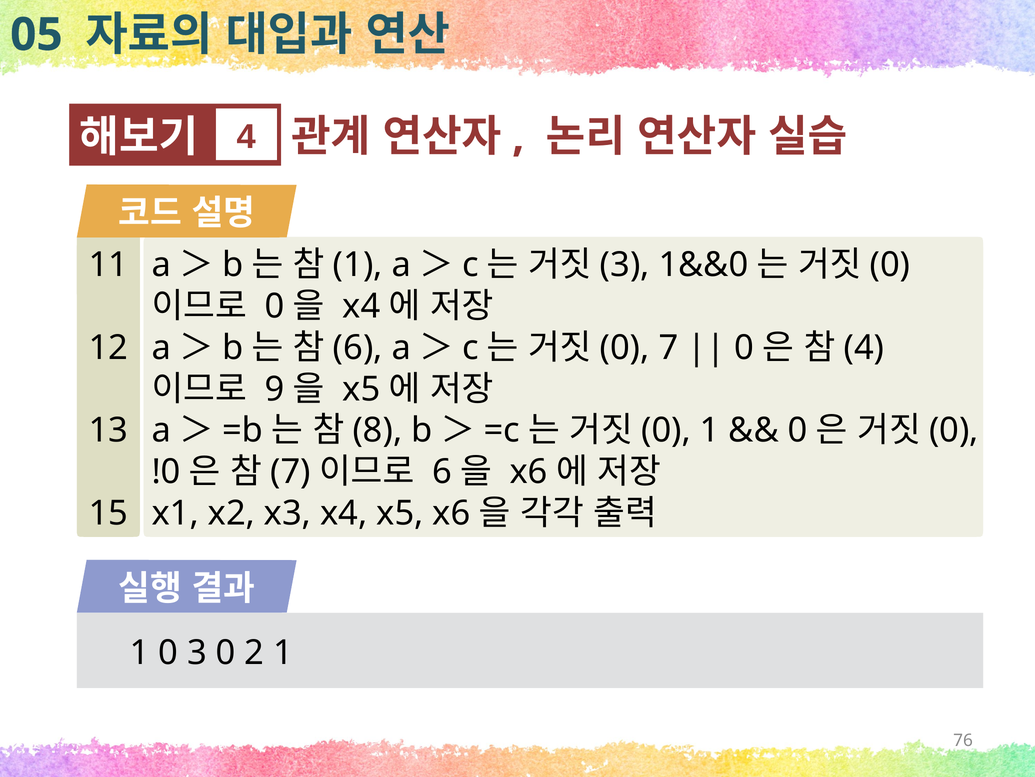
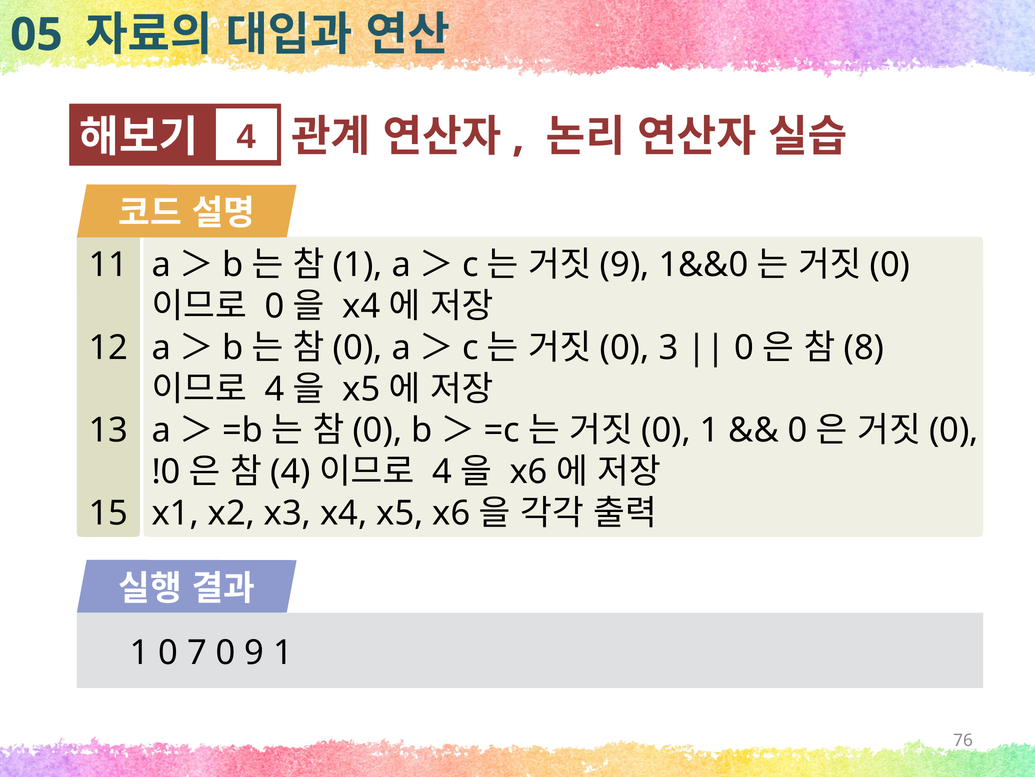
3 at (625, 265): 3 -> 9
6 at (358, 347): 6 -> 0
0 7: 7 -> 3
4 at (864, 347): 4 -> 8
9 at (275, 389): 9 -> 4
8 at (377, 430): 8 -> 0
7 at (291, 472): 7 -> 4
6 at (442, 472): 6 -> 4
0 3: 3 -> 7
0 2: 2 -> 9
